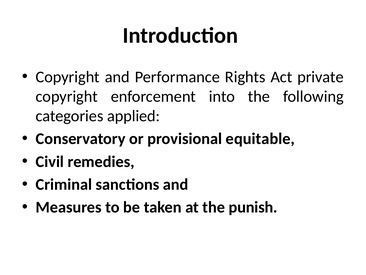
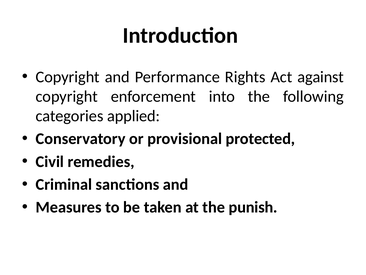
private: private -> against
equitable: equitable -> protected
